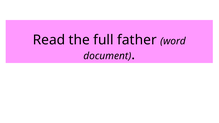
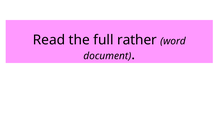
father: father -> rather
